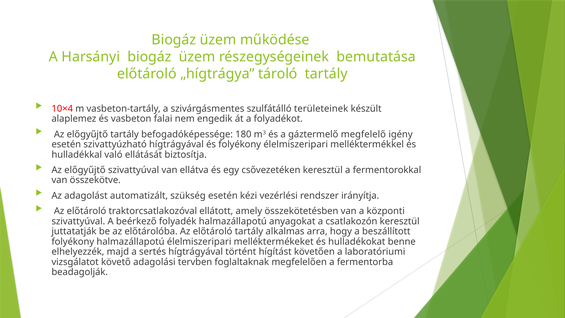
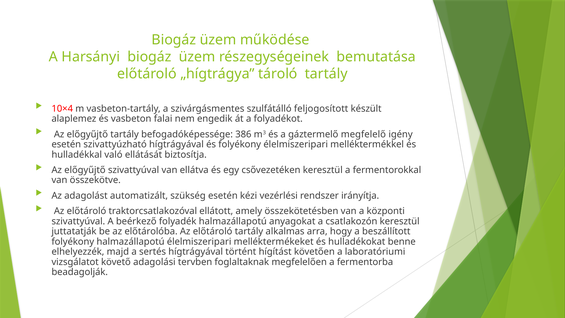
területeinek: területeinek -> feljogosított
180: 180 -> 386
